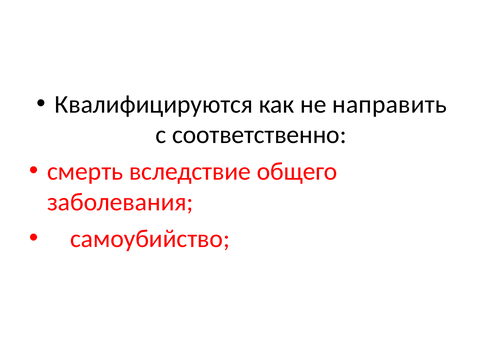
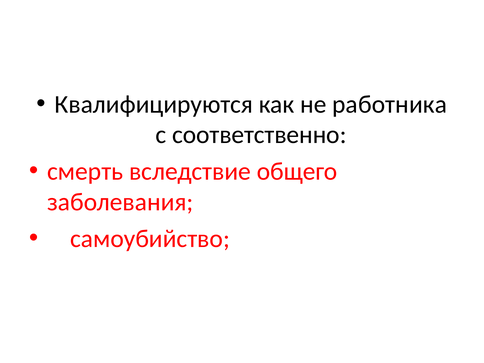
направить: направить -> работника
